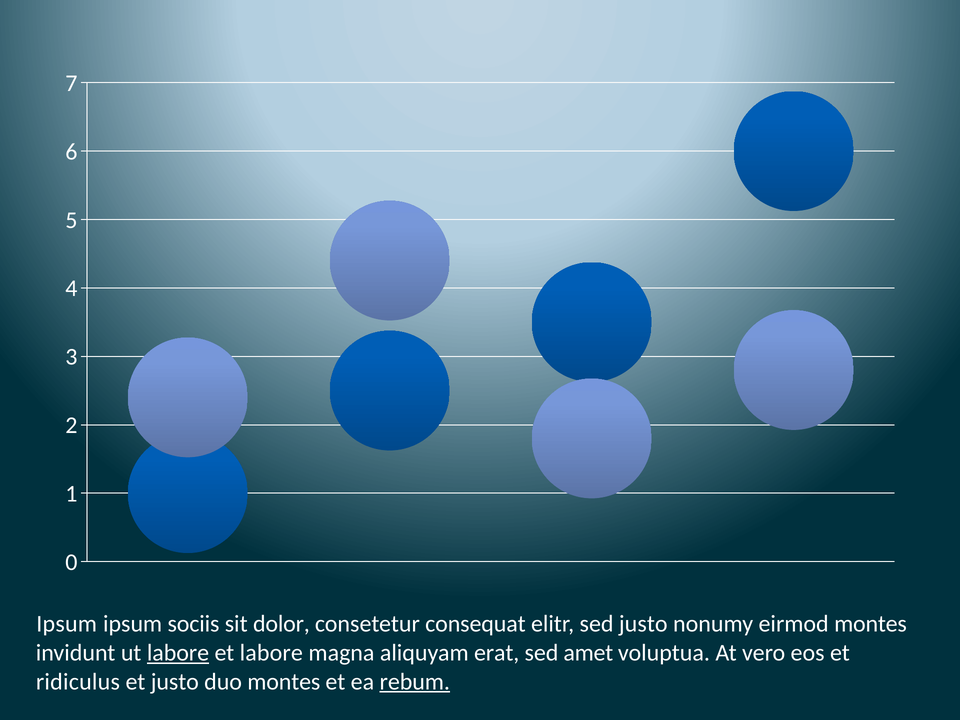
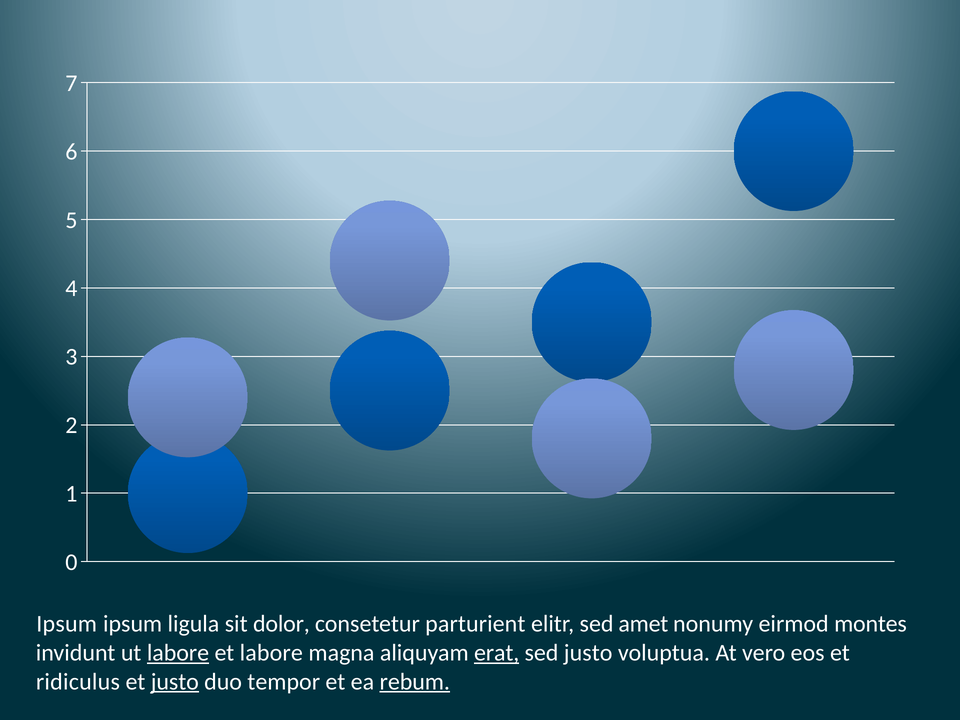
sociis: sociis -> ligula
consequat: consequat -> parturient
sed justo: justo -> amet
erat underline: none -> present
sed amet: amet -> justo
justo at (175, 682) underline: none -> present
duo montes: montes -> tempor
